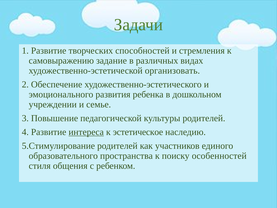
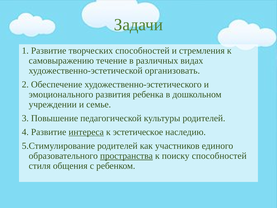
задание: задание -> течение
пространства underline: none -> present
поиску особенностей: особенностей -> способностей
